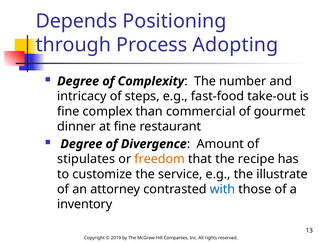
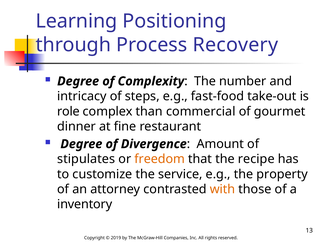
Depends: Depends -> Learning
Adopting: Adopting -> Recovery
fine at (68, 111): fine -> role
illustrate: illustrate -> property
with colour: blue -> orange
